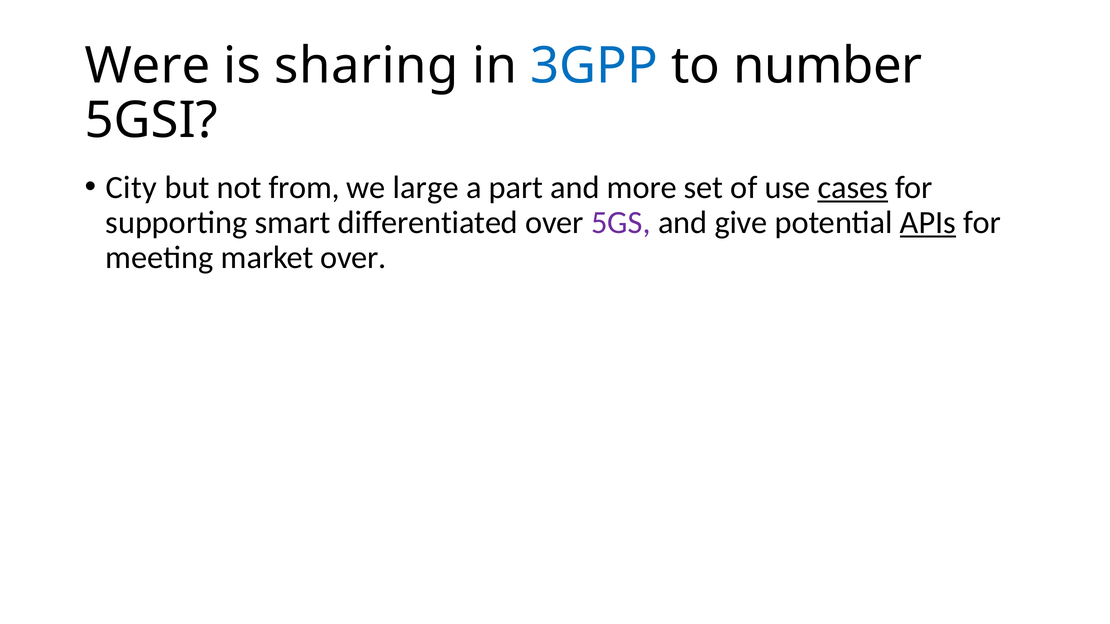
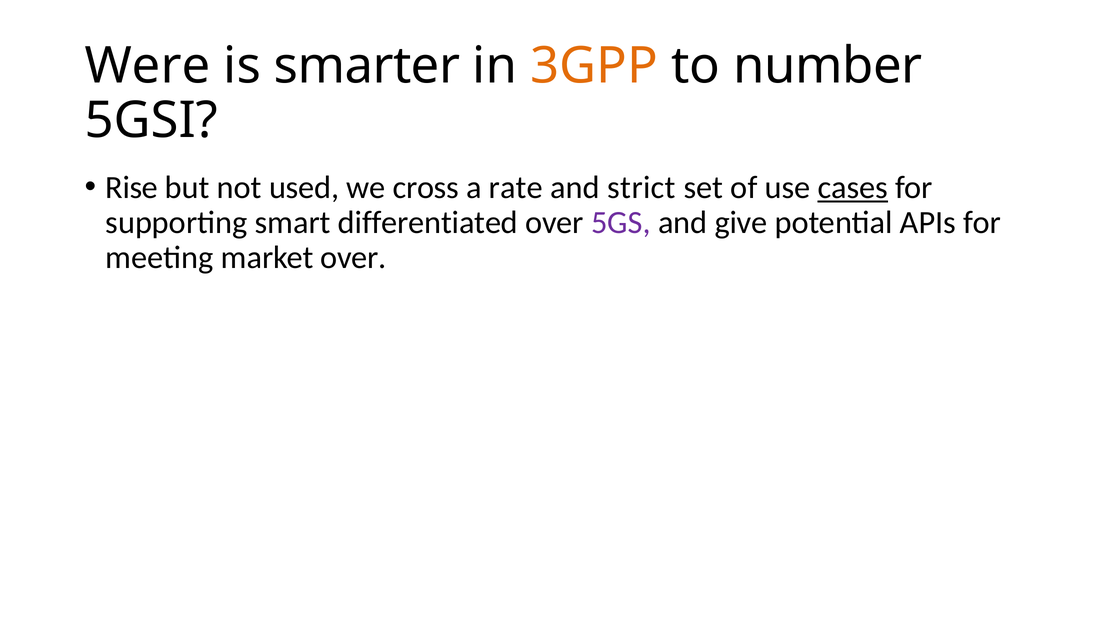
sharing: sharing -> smarter
3GPP colour: blue -> orange
City: City -> Rise
from: from -> used
large: large -> cross
part: part -> rate
more: more -> strict
APIs underline: present -> none
